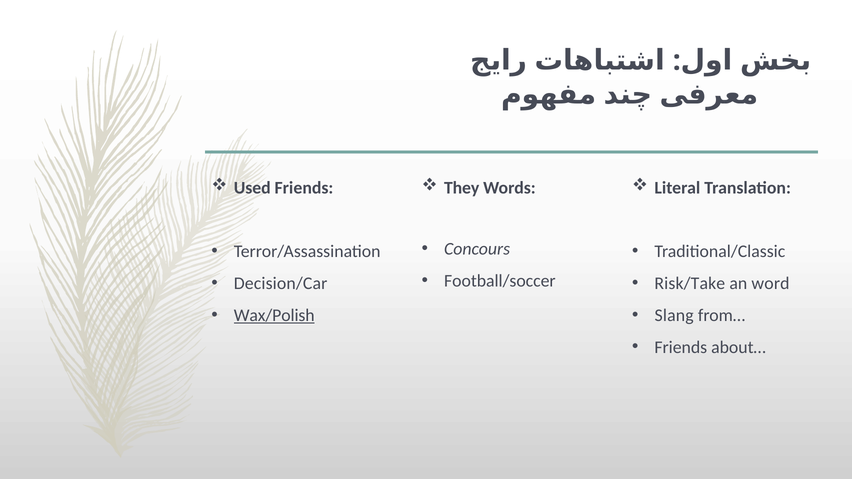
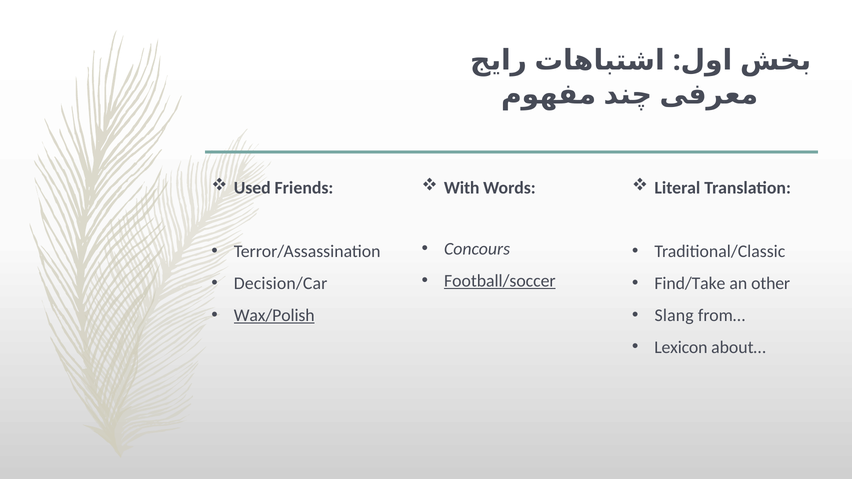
They: They -> With
Football/soccer underline: none -> present
Risk/Take: Risk/Take -> Find/Take
word: word -> other
Friends at (681, 347): Friends -> Lexicon
